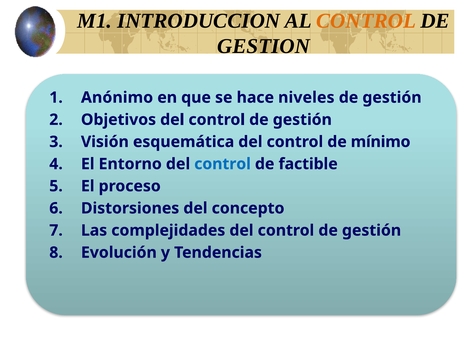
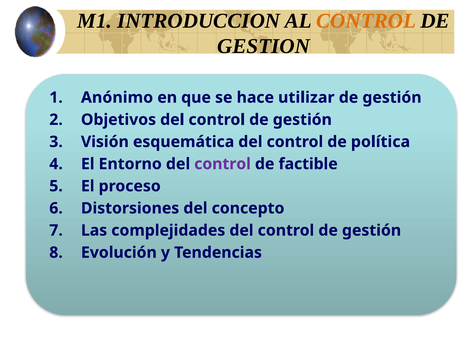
niveles: niveles -> utilizar
mínimo: mínimo -> política
control at (223, 164) colour: blue -> purple
